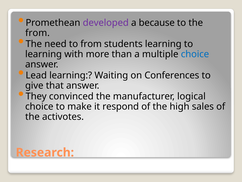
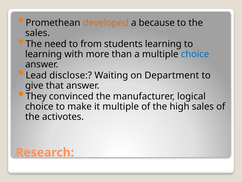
developed colour: purple -> orange
from at (37, 33): from -> sales
Lead learning: learning -> disclose
Conferences: Conferences -> Department
it respond: respond -> multiple
